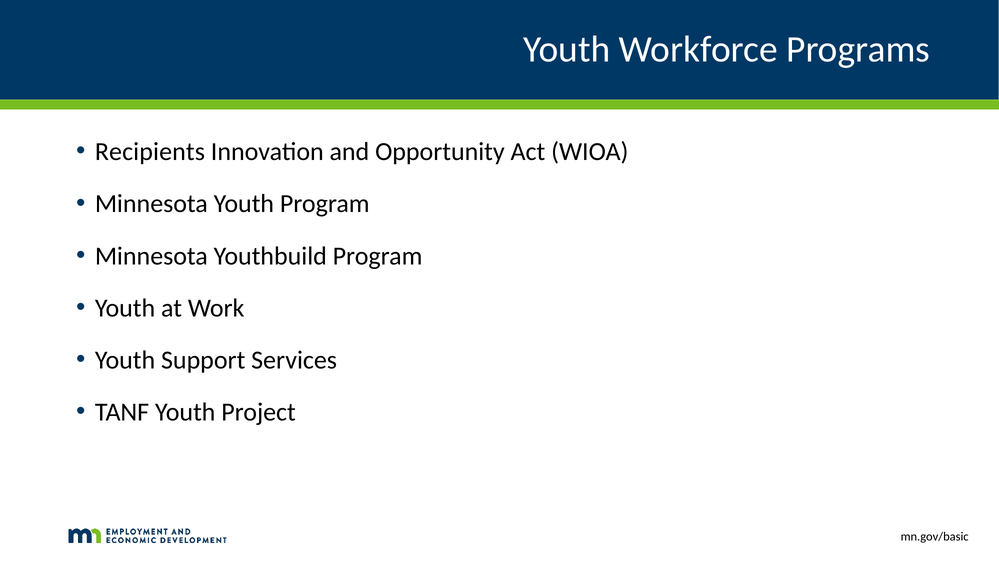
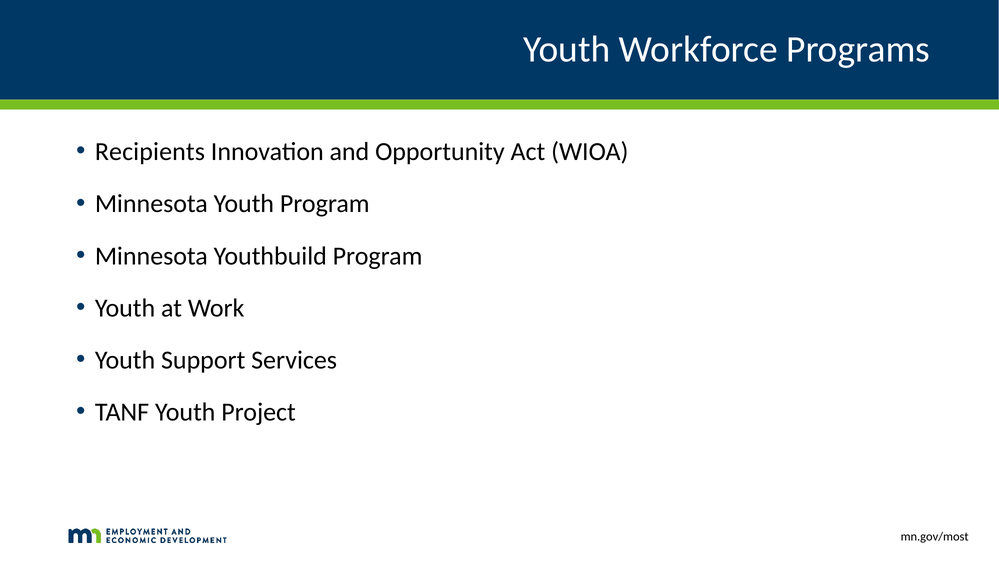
mn.gov/basic: mn.gov/basic -> mn.gov/most
